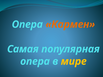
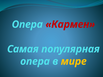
Кармен colour: orange -> red
